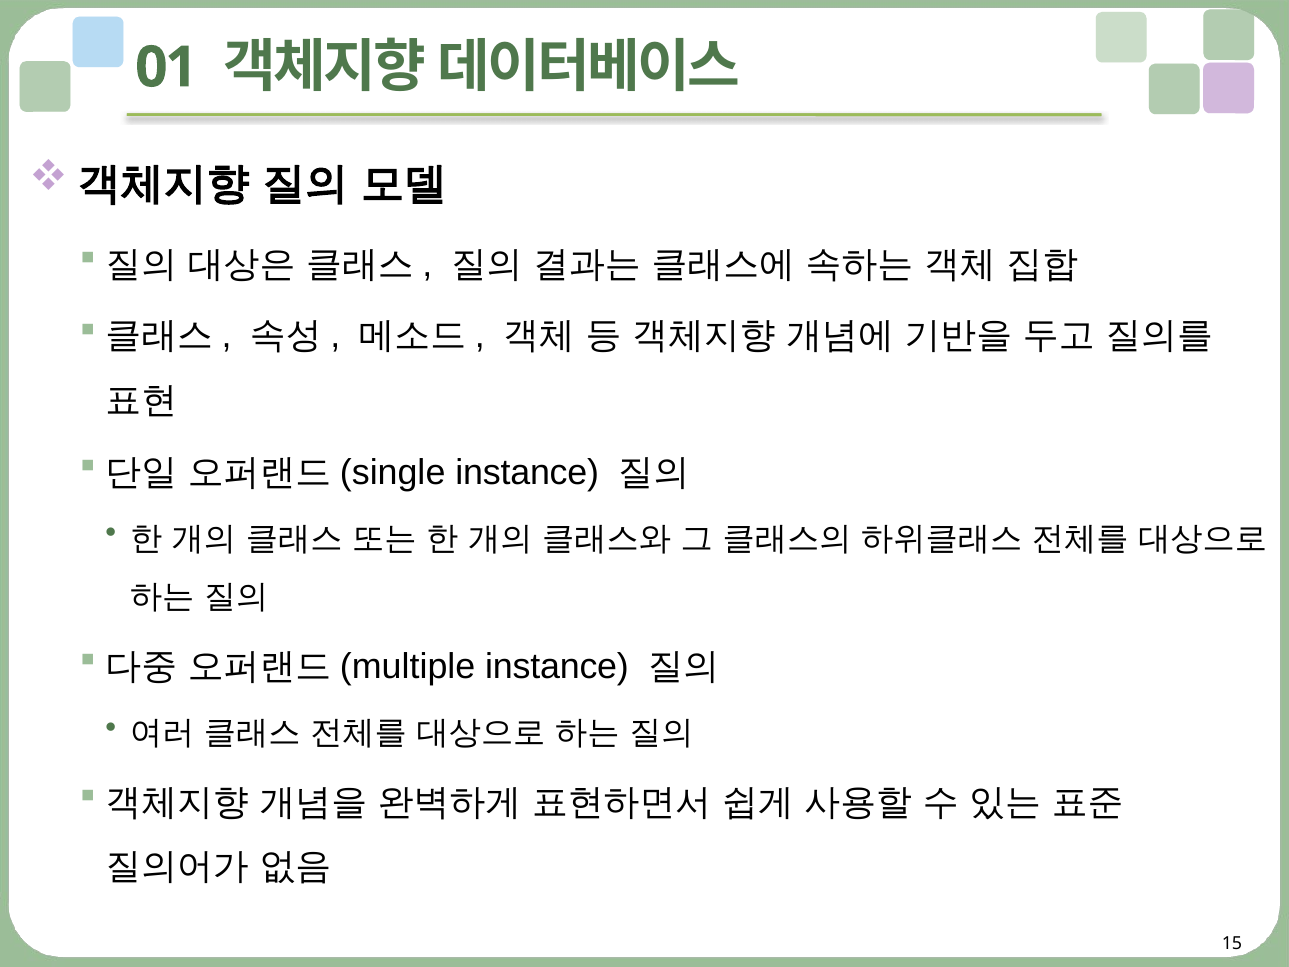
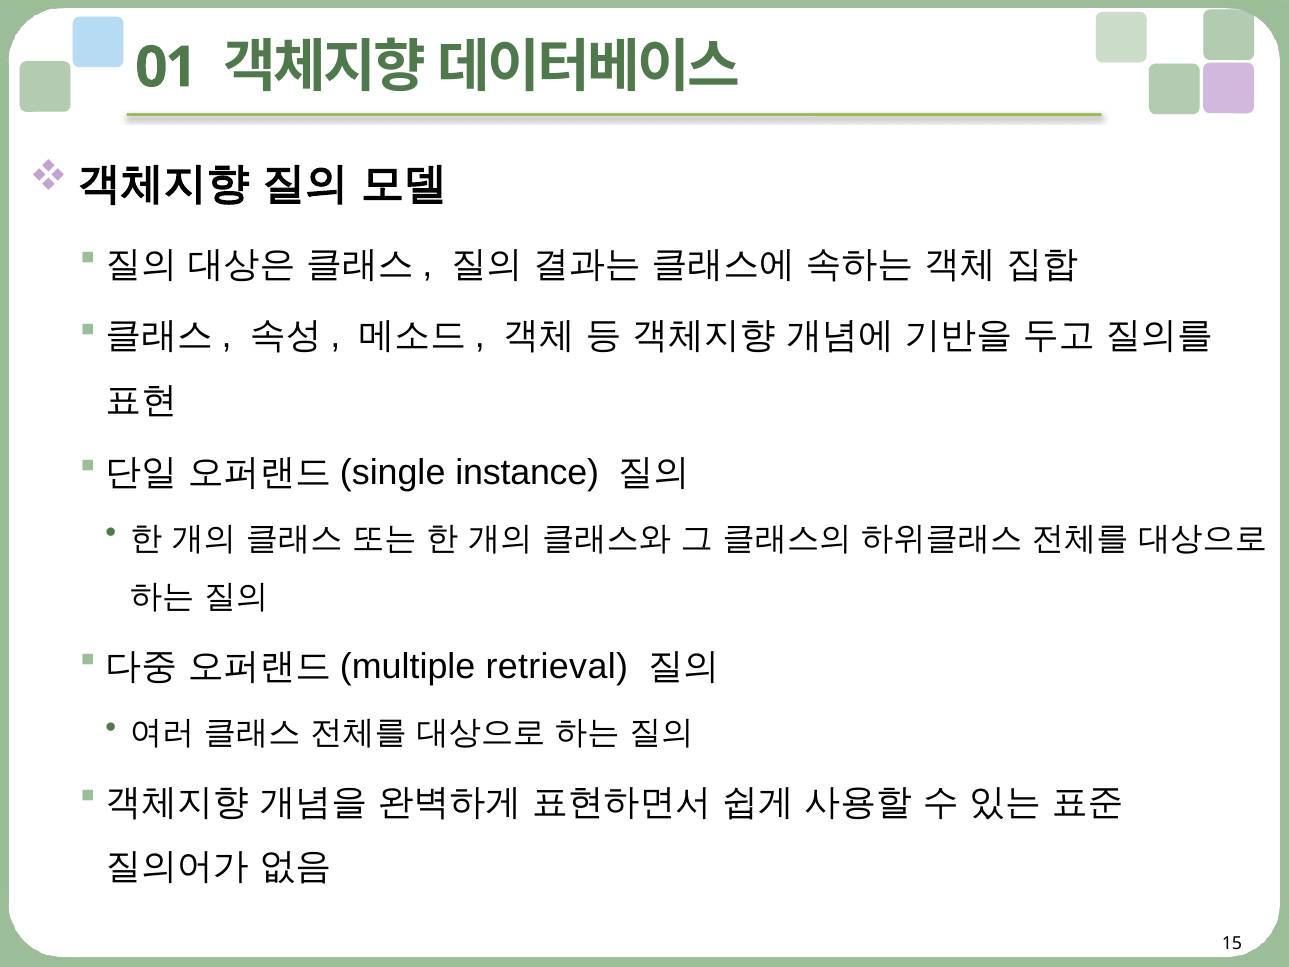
instance at (557, 666): instance -> retrieval
